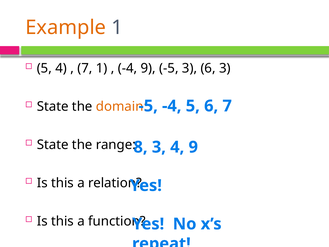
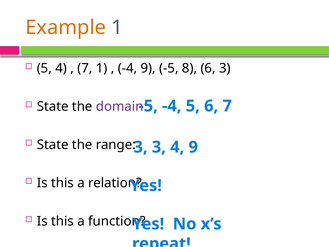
-5 3: 3 -> 8
domain colour: orange -> purple
8 at (141, 147): 8 -> 3
